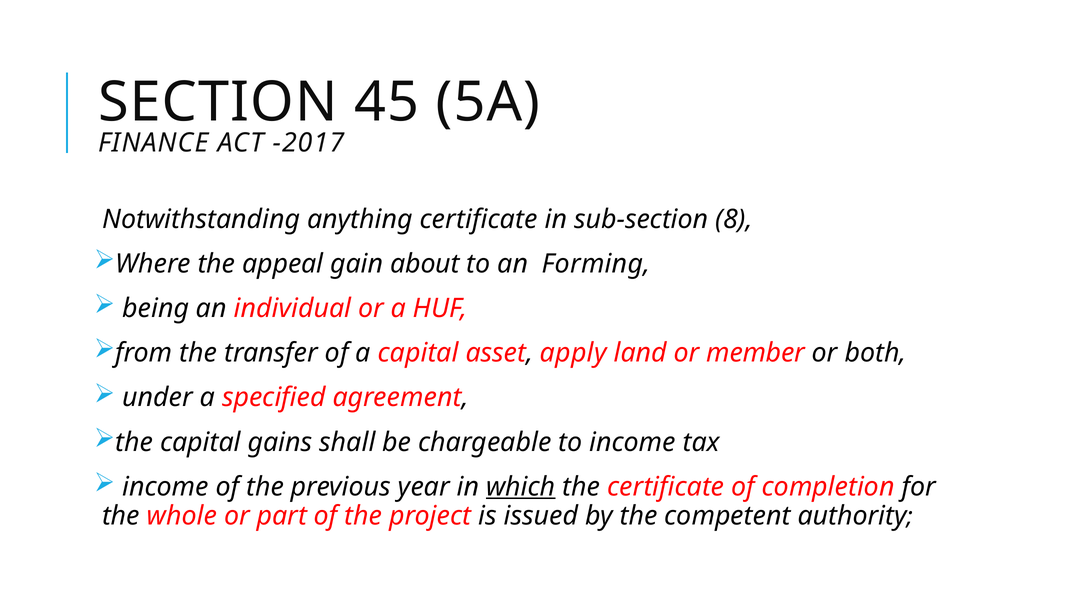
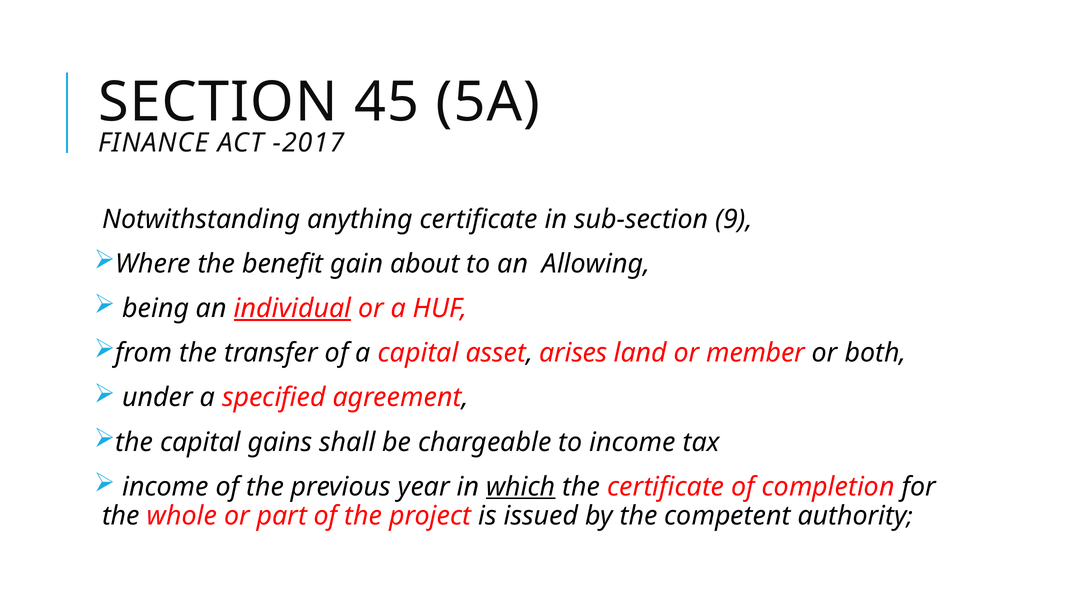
8: 8 -> 9
appeal: appeal -> benefit
Forming: Forming -> Allowing
individual underline: none -> present
apply: apply -> arises
